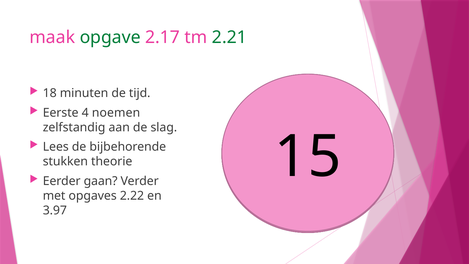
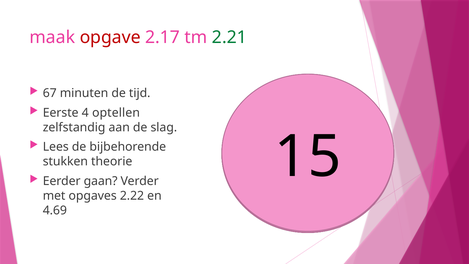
opgave colour: green -> red
18: 18 -> 67
noemen: noemen -> optellen
3.97: 3.97 -> 4.69
